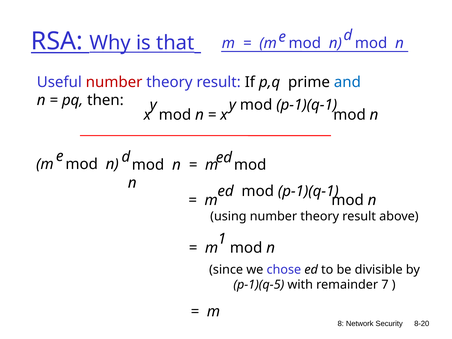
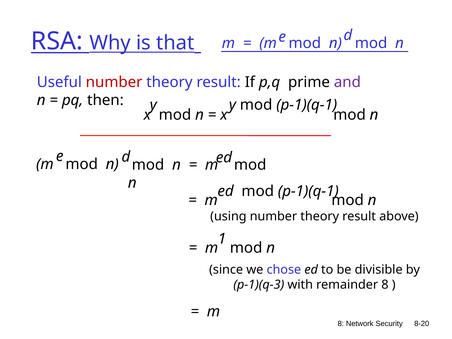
and colour: blue -> purple
p-1)(q-5: p-1)(q-5 -> p-1)(q-3
remainder 7: 7 -> 8
